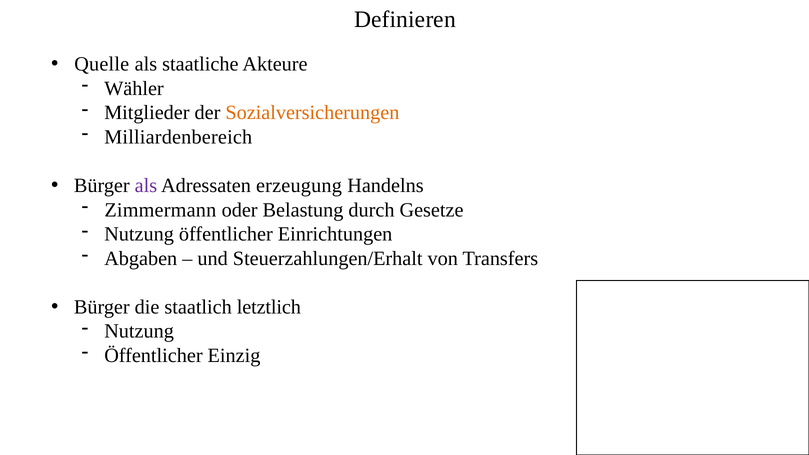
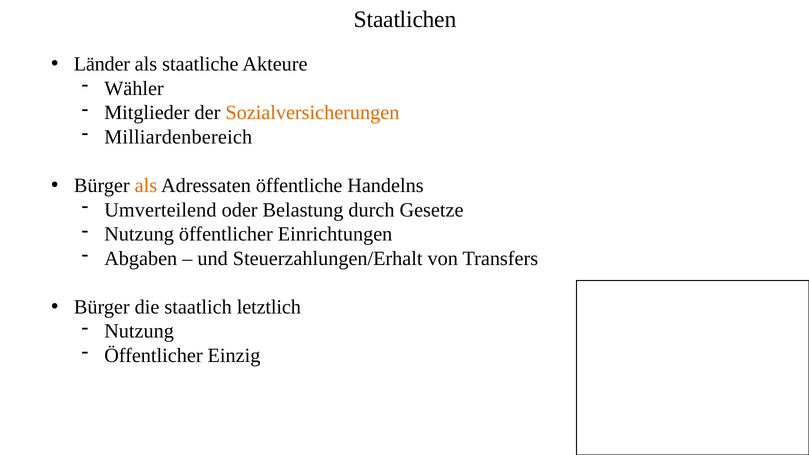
Definieren: Definieren -> Staatlichen
Quelle: Quelle -> Länder
als at (146, 186) colour: purple -> orange
erzeugung: erzeugung -> öffentliche
Zimmermann: Zimmermann -> Umverteilend
